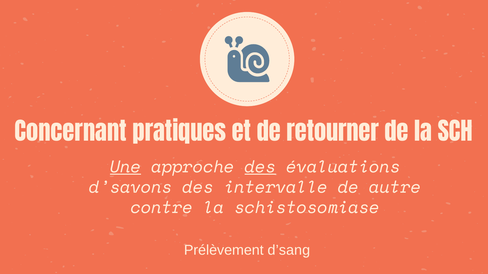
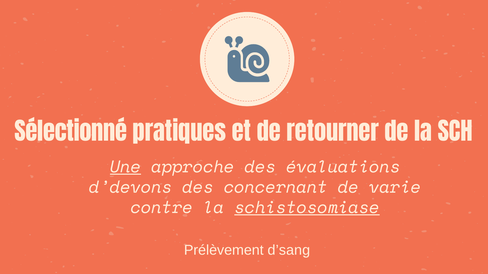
Concernant: Concernant -> Sélectionné
des at (260, 167) underline: present -> none
d’savons: d’savons -> d’devons
intervalle: intervalle -> concernant
autre: autre -> varie
schistosomiase underline: none -> present
